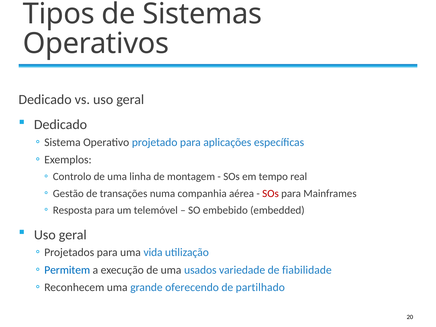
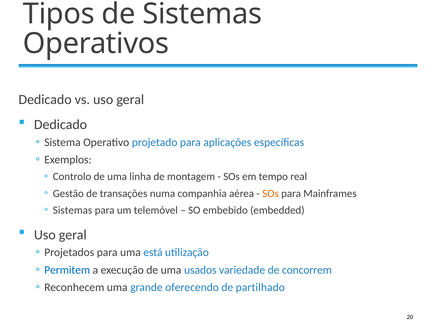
SOs at (271, 193) colour: red -> orange
Resposta at (73, 210): Resposta -> Sistemas
vida: vida -> está
fiabilidade: fiabilidade -> concorrem
